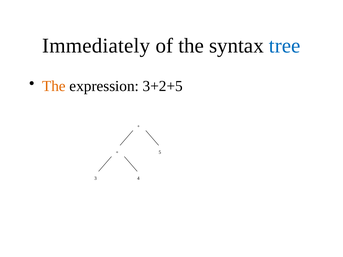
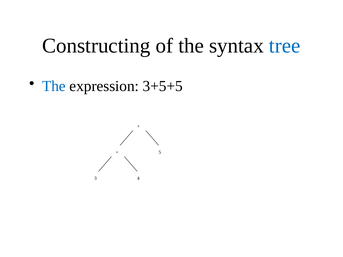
Immediately: Immediately -> Constructing
The at (54, 86) colour: orange -> blue
3+2+5: 3+2+5 -> 3+5+5
